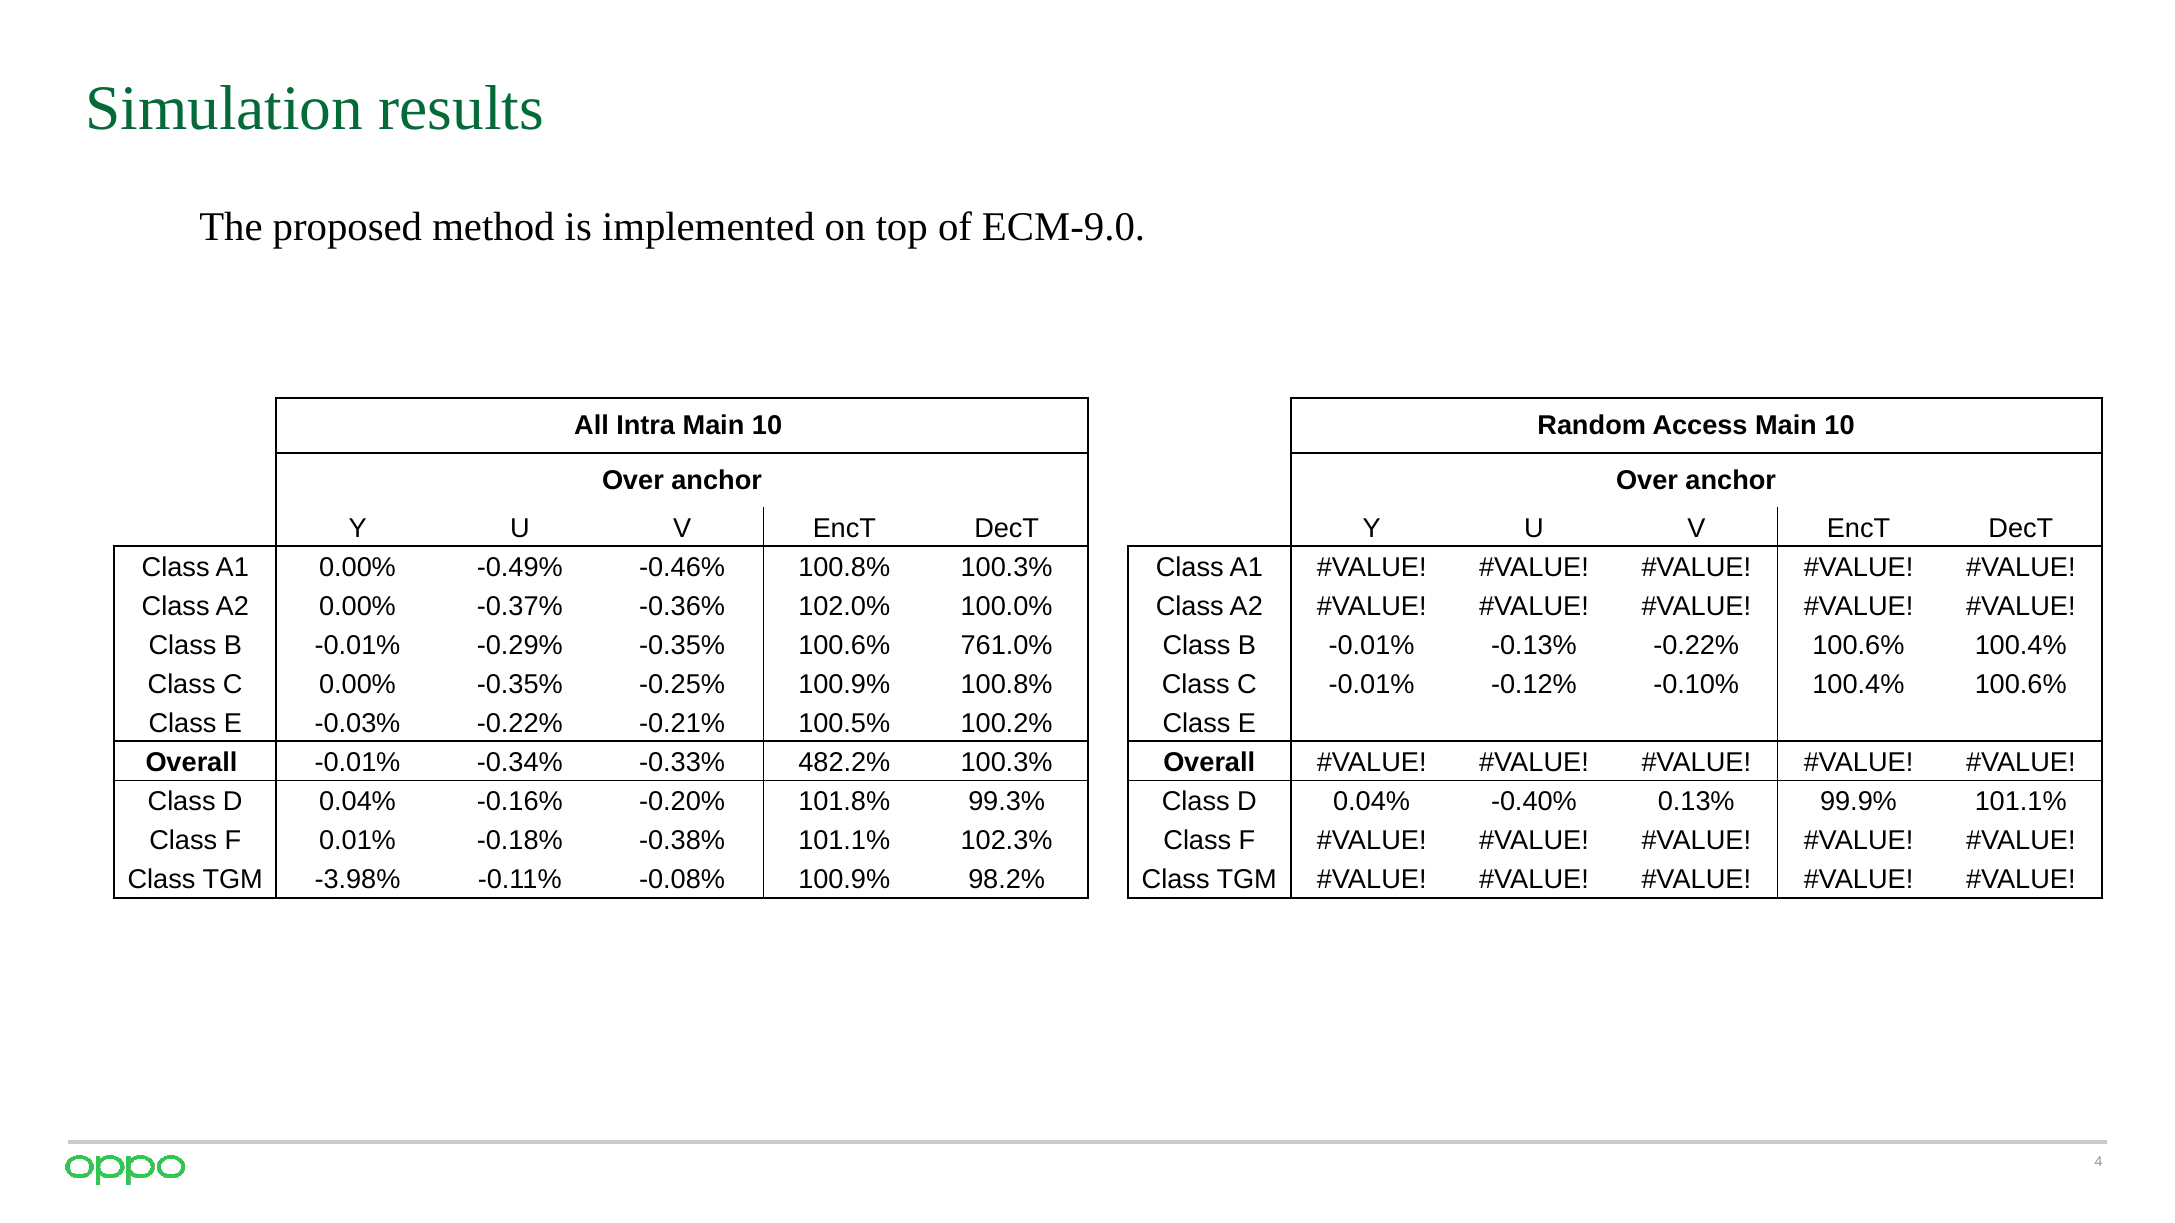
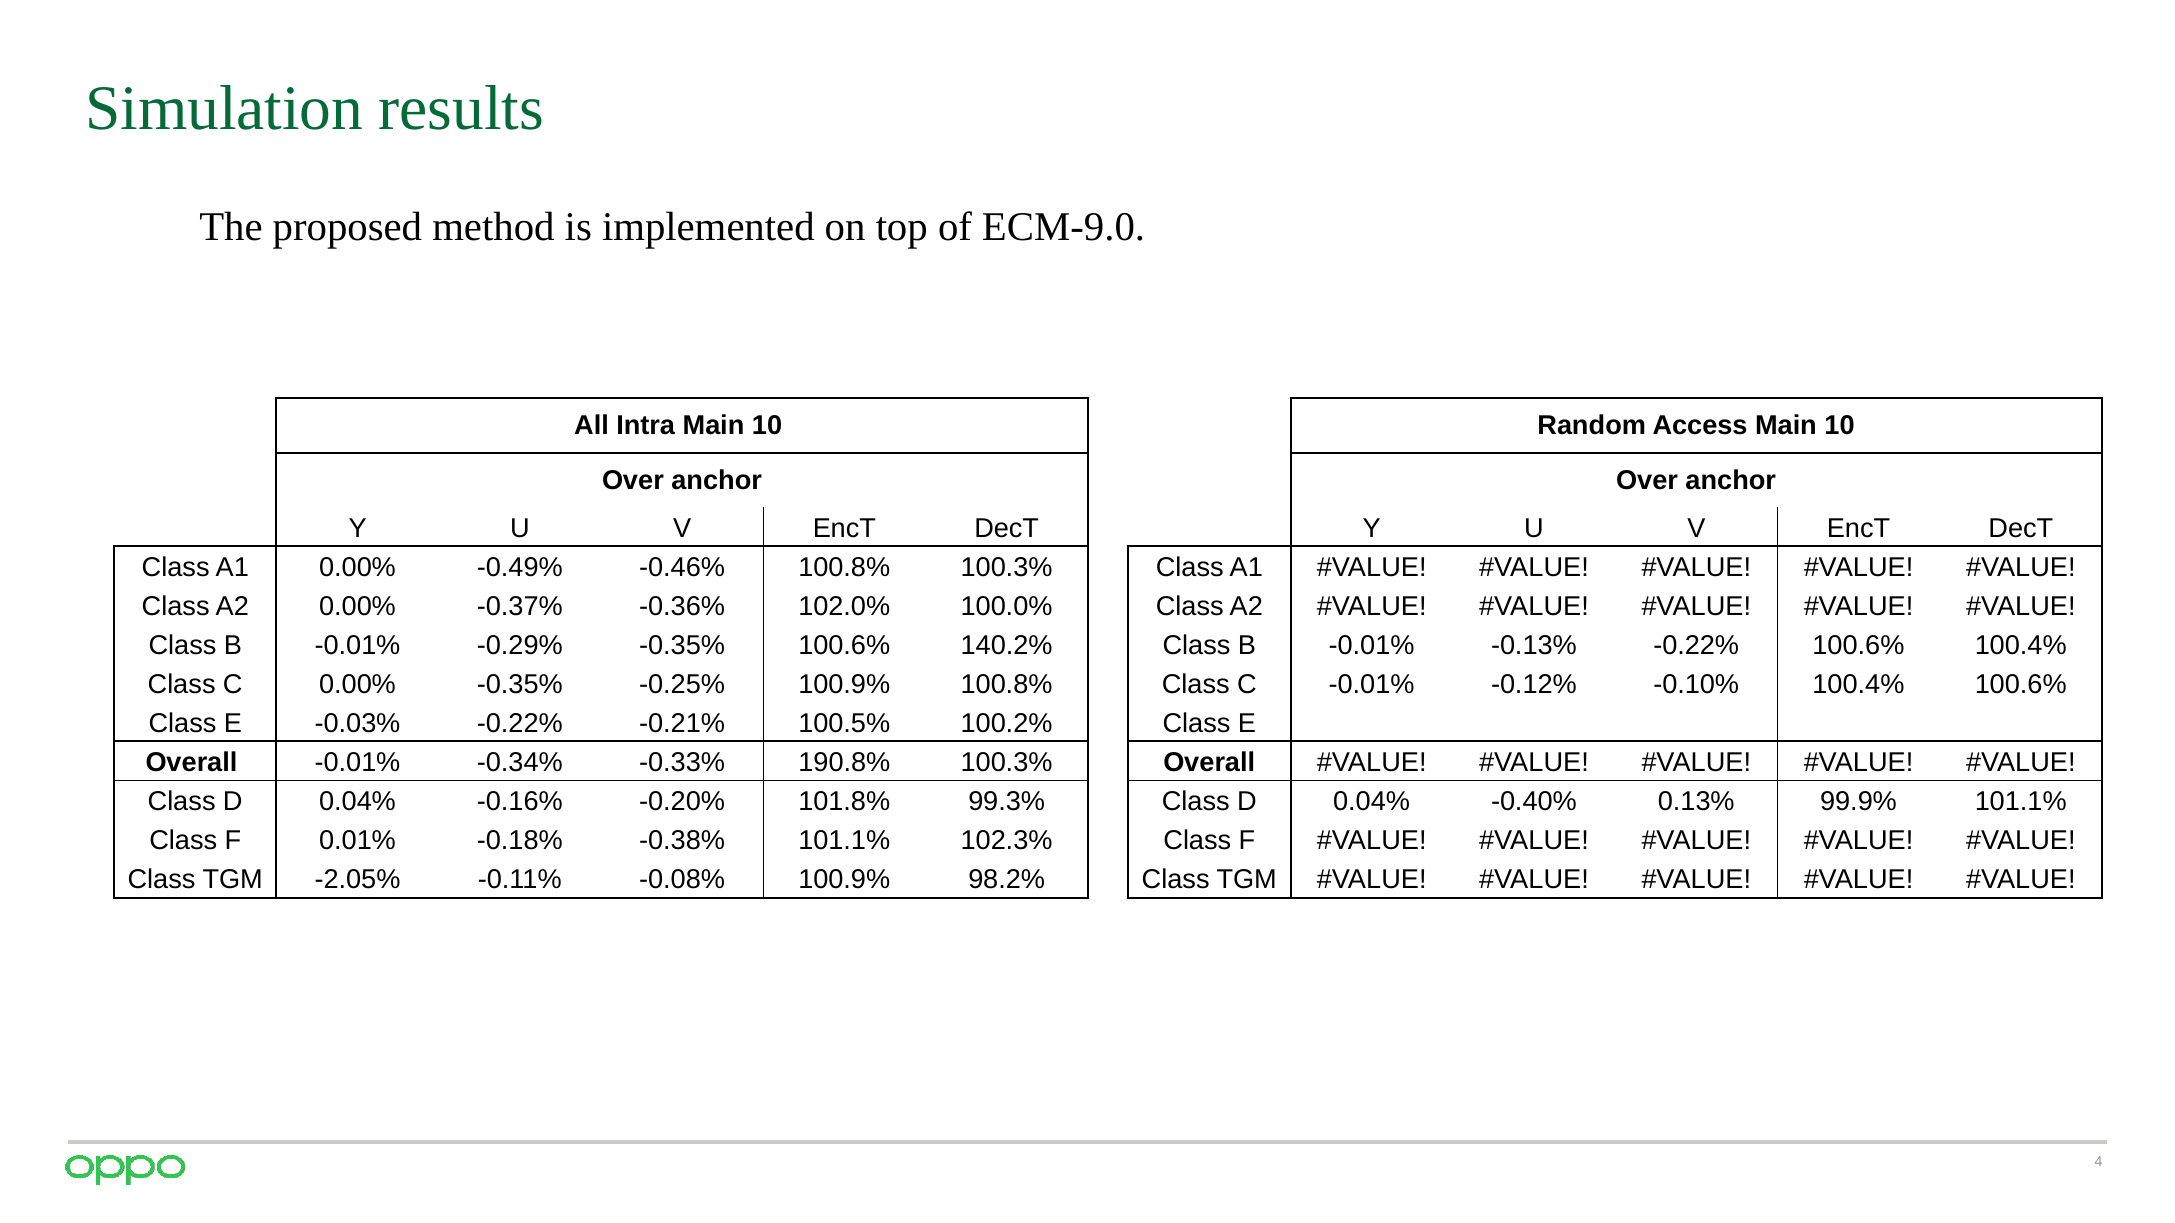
761.0%: 761.0% -> 140.2%
482.2%: 482.2% -> 190.8%
-3.98%: -3.98% -> -2.05%
